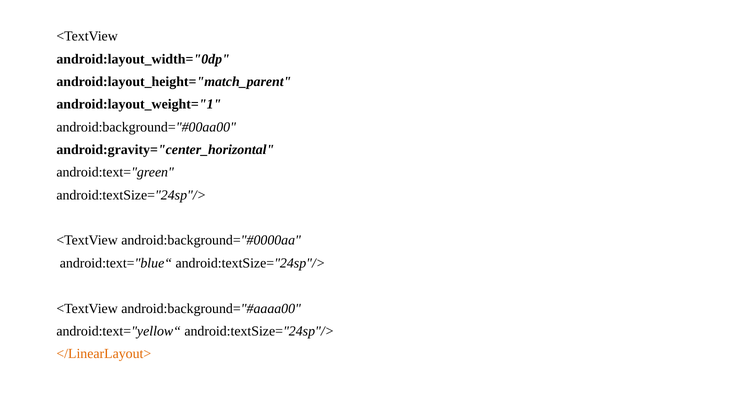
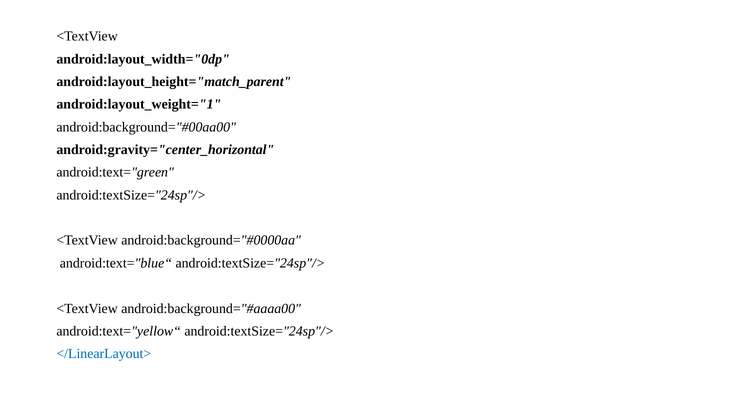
</LinearLayout> colour: orange -> blue
